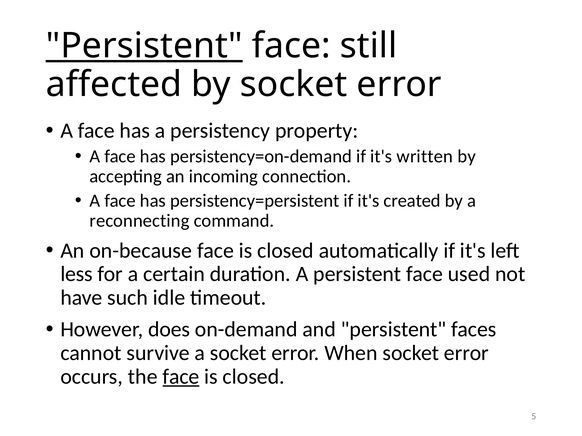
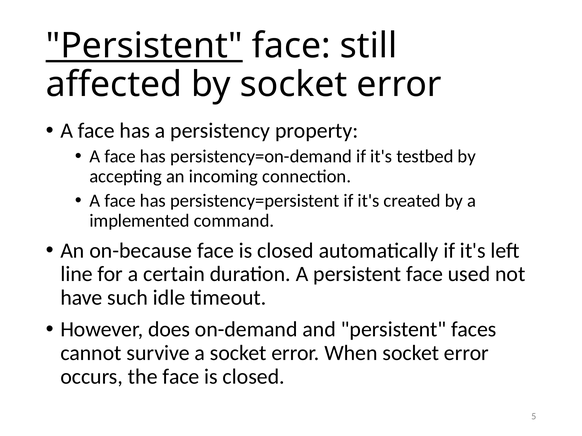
written: written -> testbed
reconnecting: reconnecting -> implemented
less: less -> line
face at (181, 377) underline: present -> none
